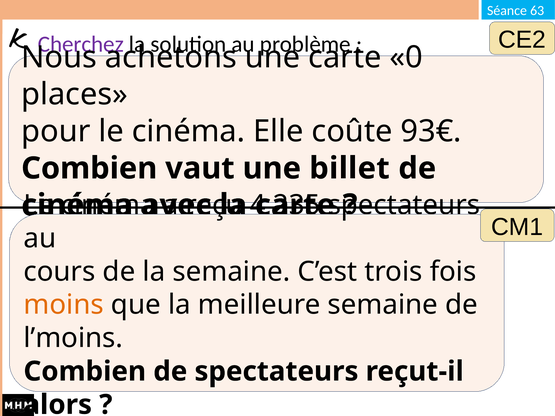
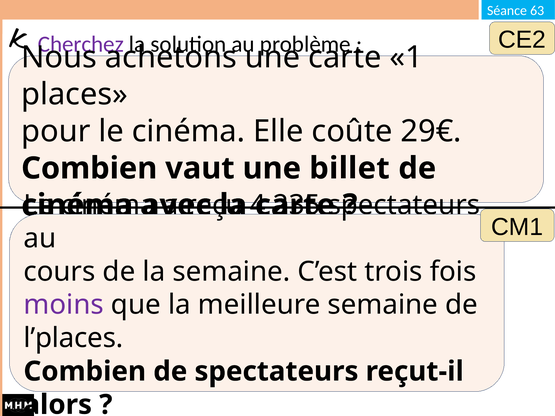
0: 0 -> 1
93€: 93€ -> 29€
moins colour: orange -> purple
l’moins: l’moins -> l’places
